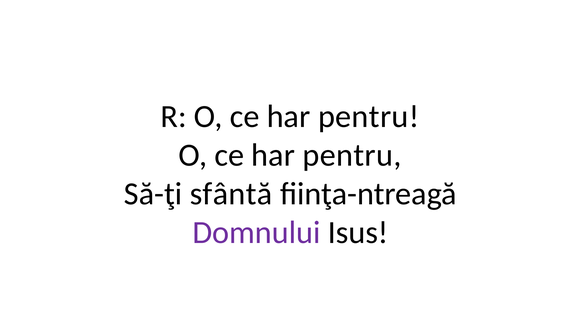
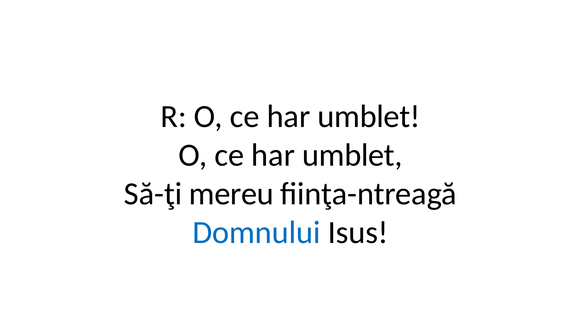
pentru at (369, 116): pentru -> umblet
pentru at (352, 155): pentru -> umblet
sfântă: sfântă -> mereu
Domnului colour: purple -> blue
